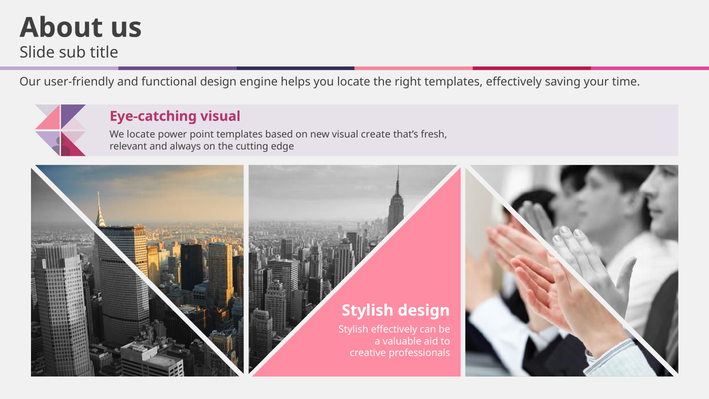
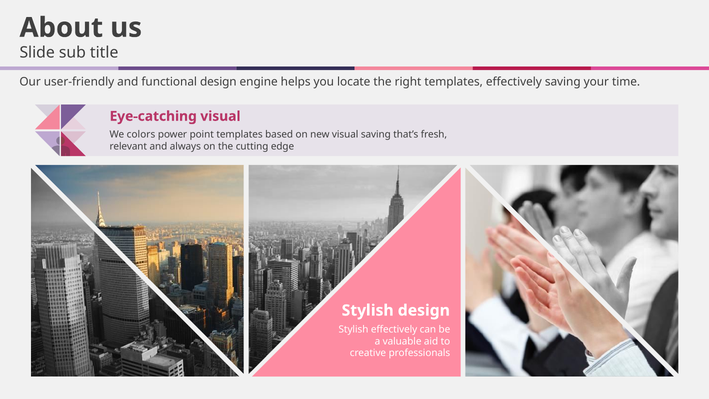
We locate: locate -> colors
visual create: create -> saving
